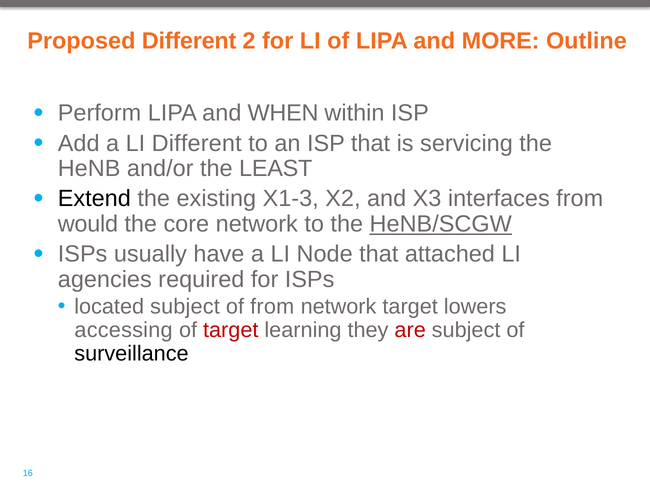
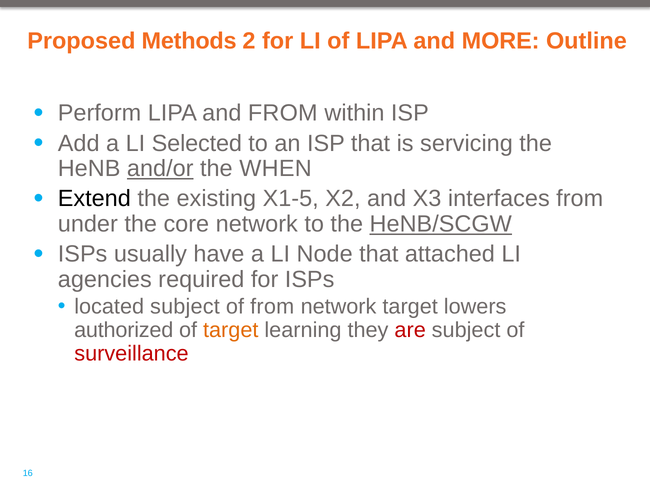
Proposed Different: Different -> Methods
and WHEN: WHEN -> FROM
LI Different: Different -> Selected
and/or underline: none -> present
LEAST: LEAST -> WHEN
X1-3: X1-3 -> X1-5
would: would -> under
accessing: accessing -> authorized
target at (231, 330) colour: red -> orange
surveillance colour: black -> red
